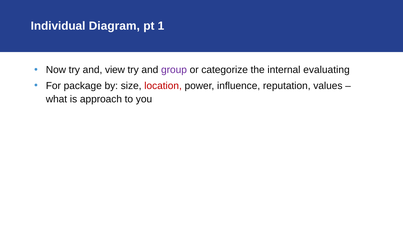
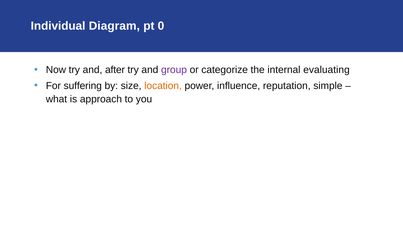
1: 1 -> 0
view: view -> after
package: package -> suffering
location colour: red -> orange
values: values -> simple
